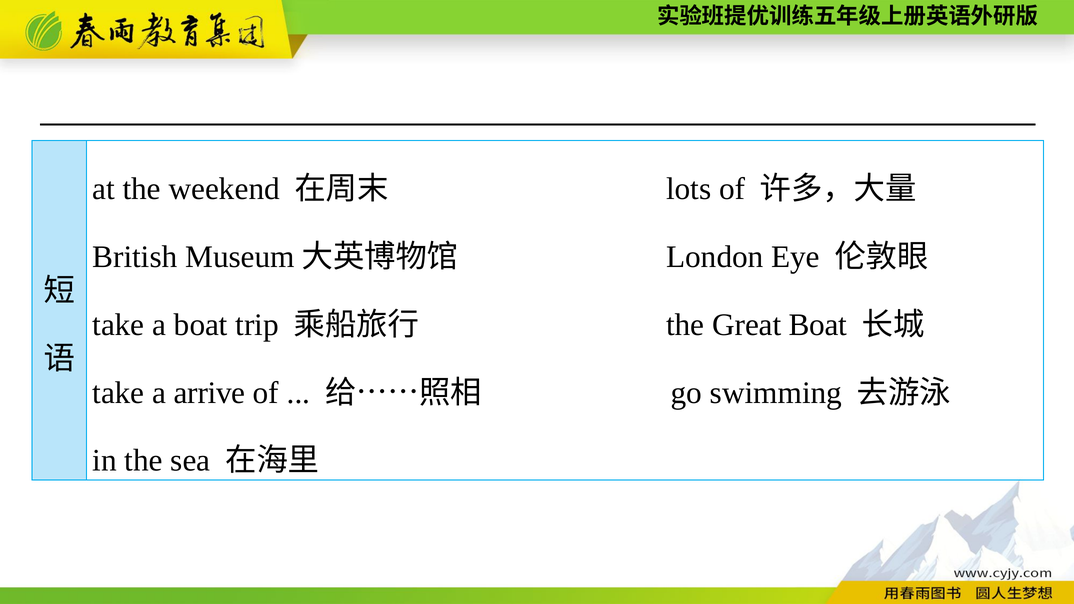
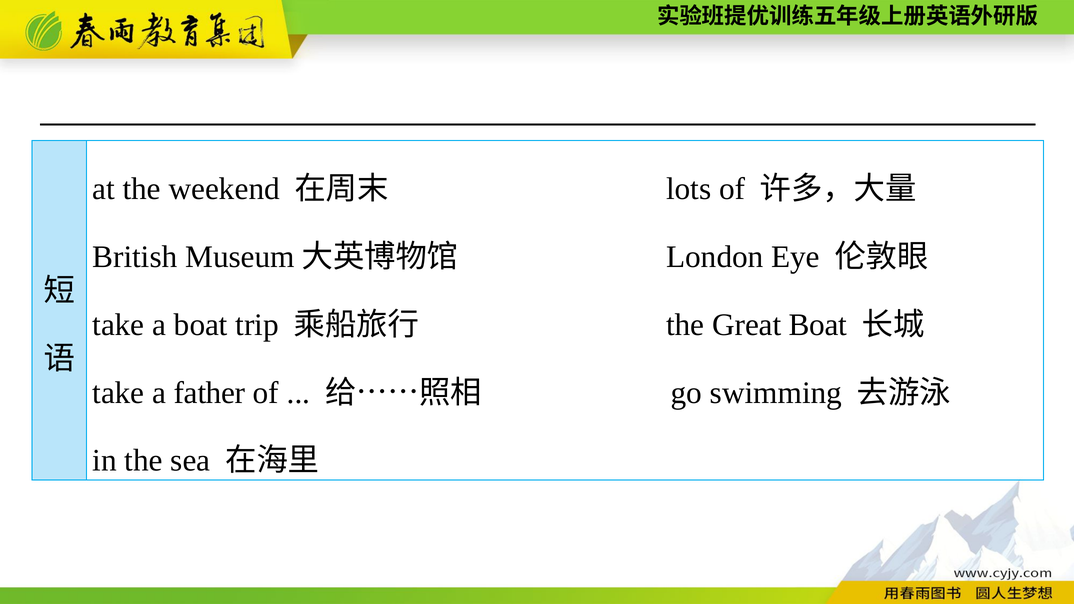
arrive: arrive -> father
